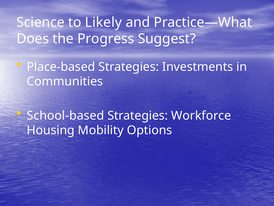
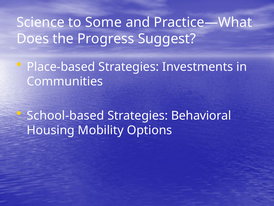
Likely: Likely -> Some
Workforce: Workforce -> Behavioral
